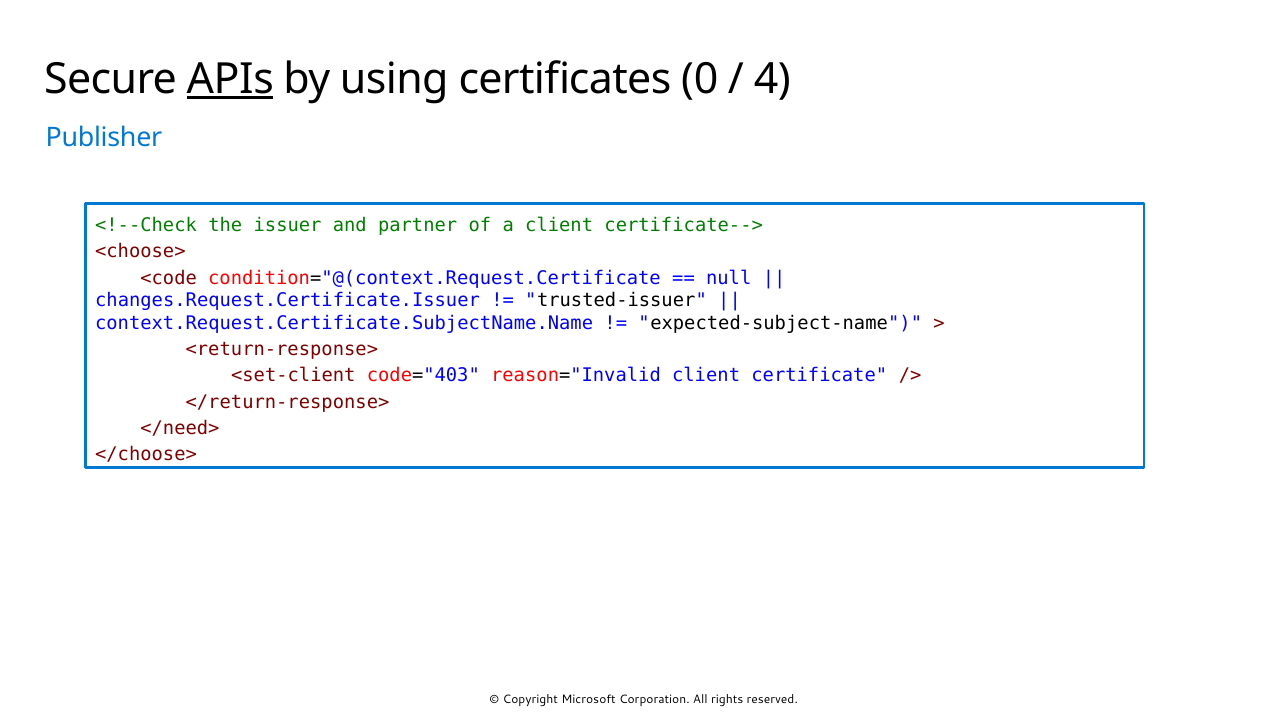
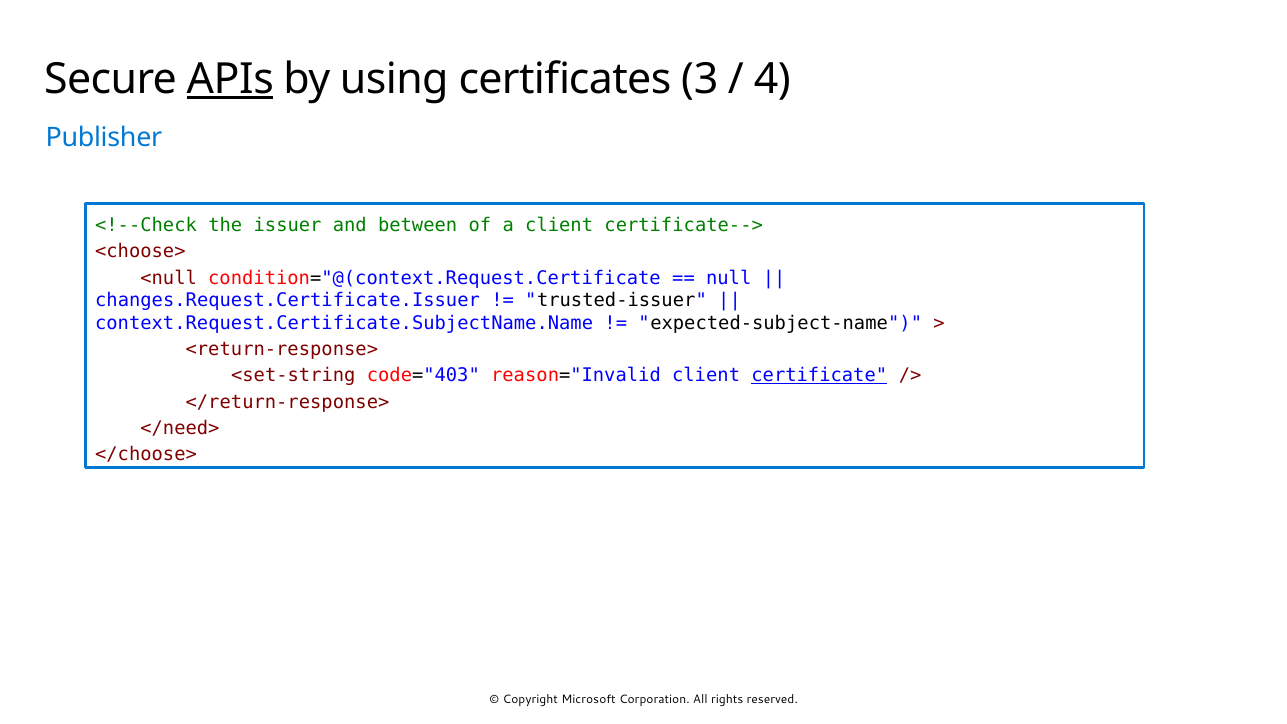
0: 0 -> 3
partner: partner -> between
<code: <code -> <null
<set-client: <set-client -> <set-string
certificate underline: none -> present
